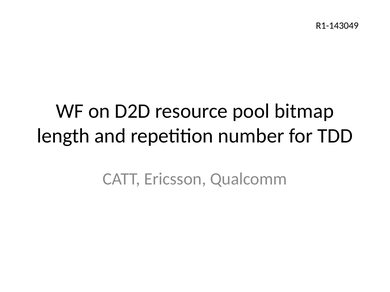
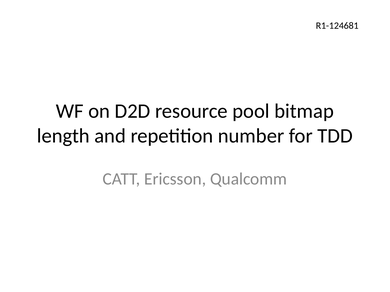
R1-143049: R1-143049 -> R1-124681
